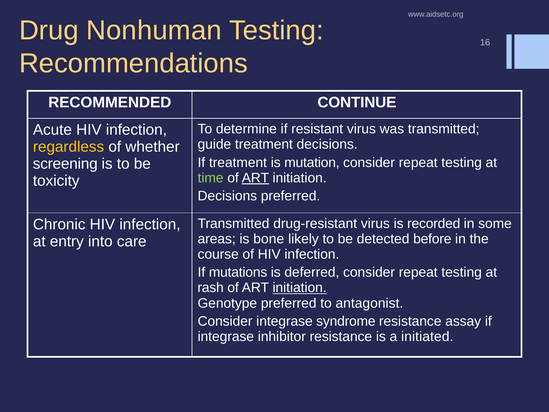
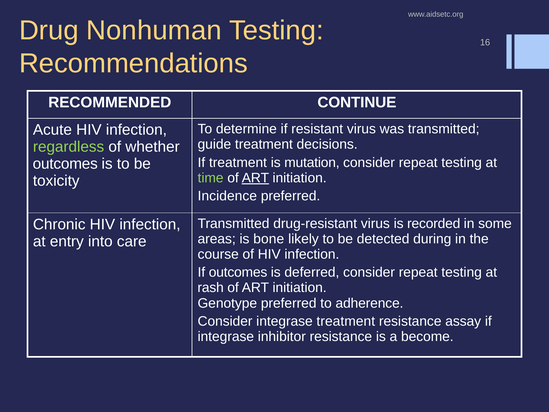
regardless colour: yellow -> light green
screening at (65, 164): screening -> outcomes
Decisions at (227, 196): Decisions -> Incidence
before: before -> during
If mutations: mutations -> outcomes
initiation at (300, 288) underline: present -> none
antagonist: antagonist -> adherence
integrase syndrome: syndrome -> treatment
initiated: initiated -> become
